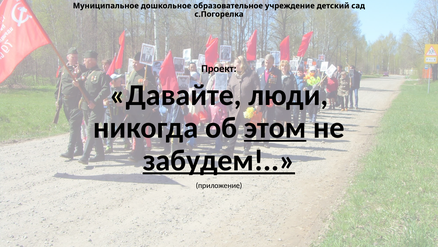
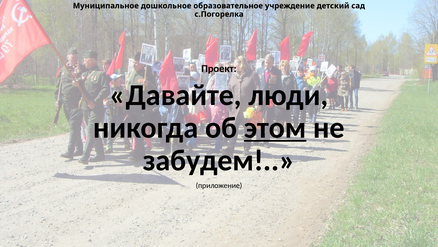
забудем underline: present -> none
